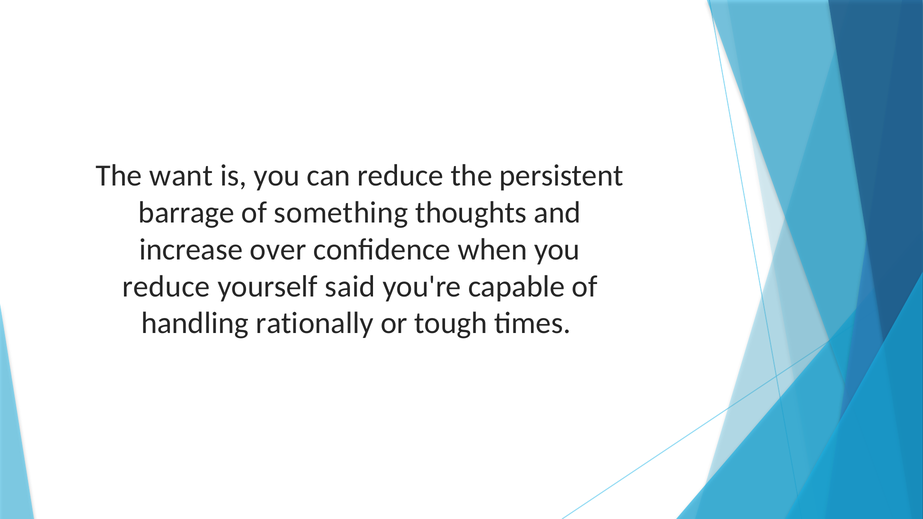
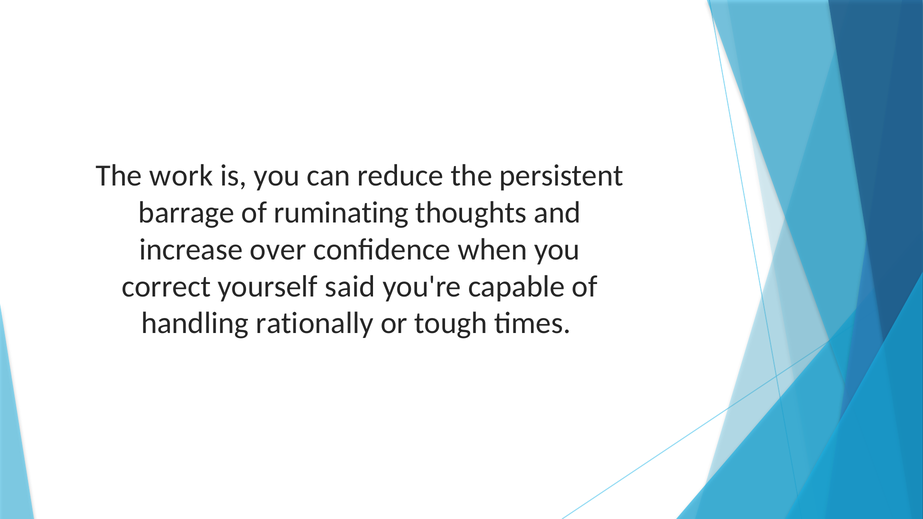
want: want -> work
something: something -> ruminating
reduce at (166, 287): reduce -> correct
